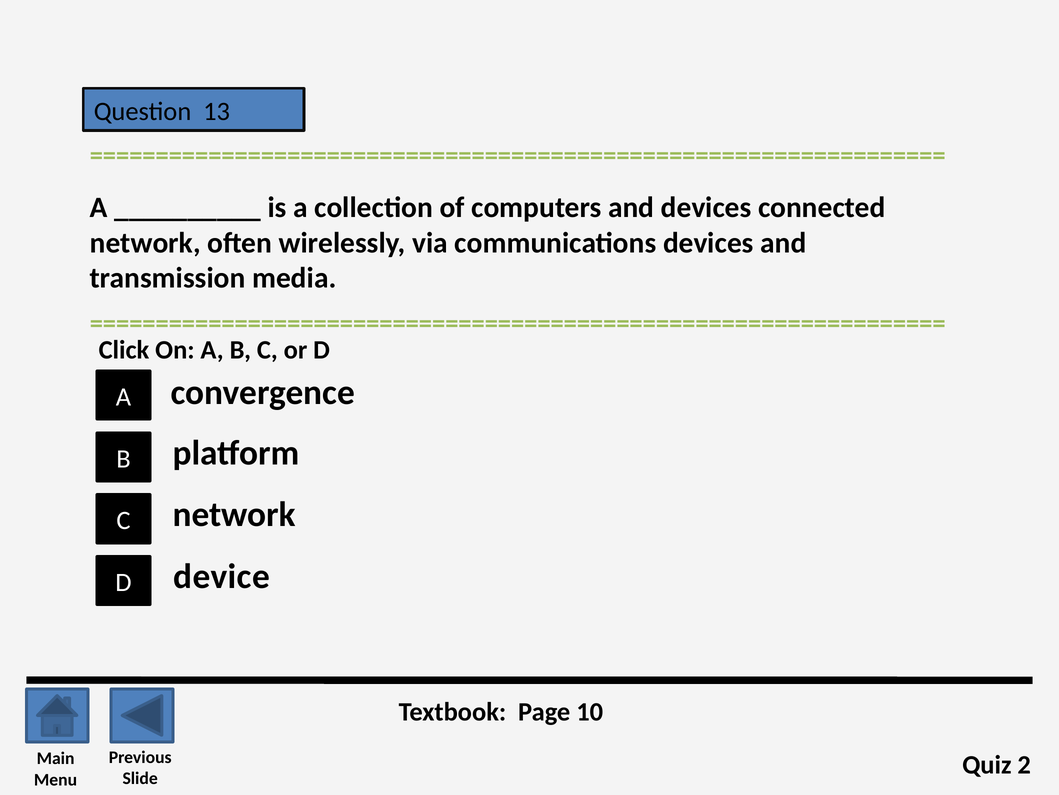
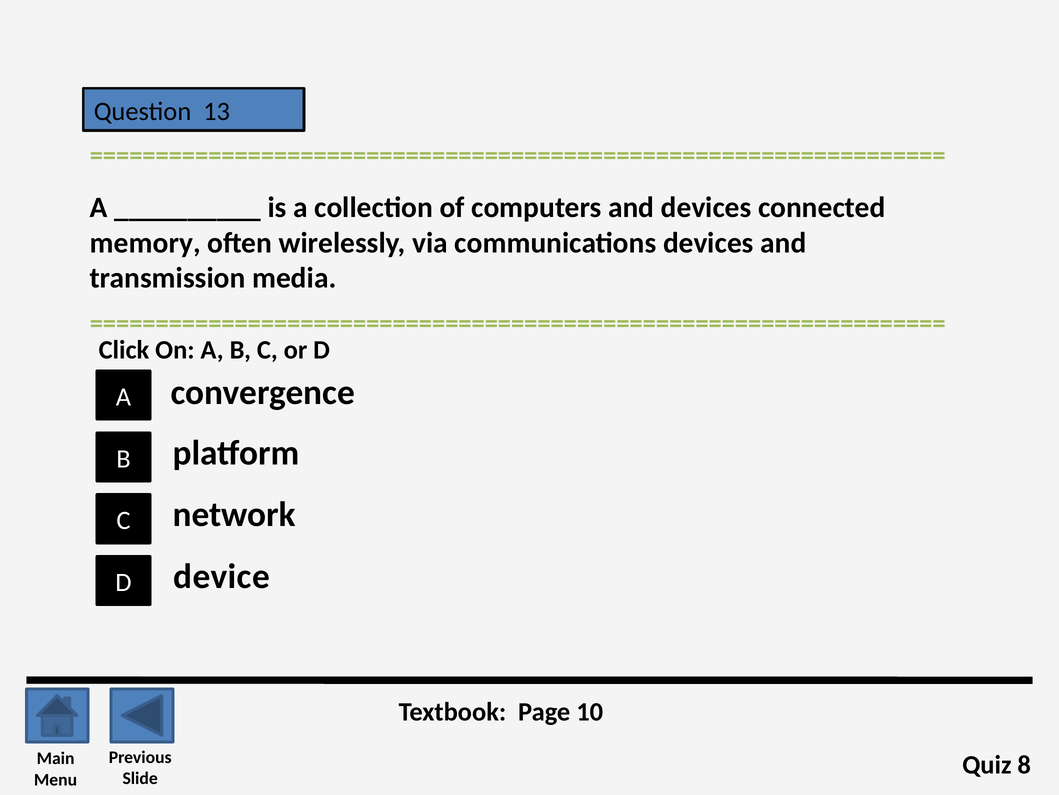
network at (145, 243): network -> memory
2: 2 -> 8
